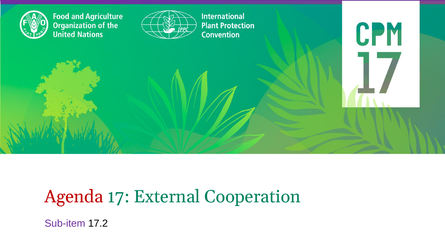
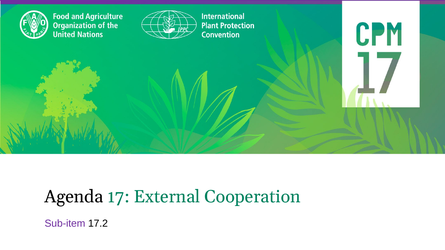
Agenda colour: red -> black
